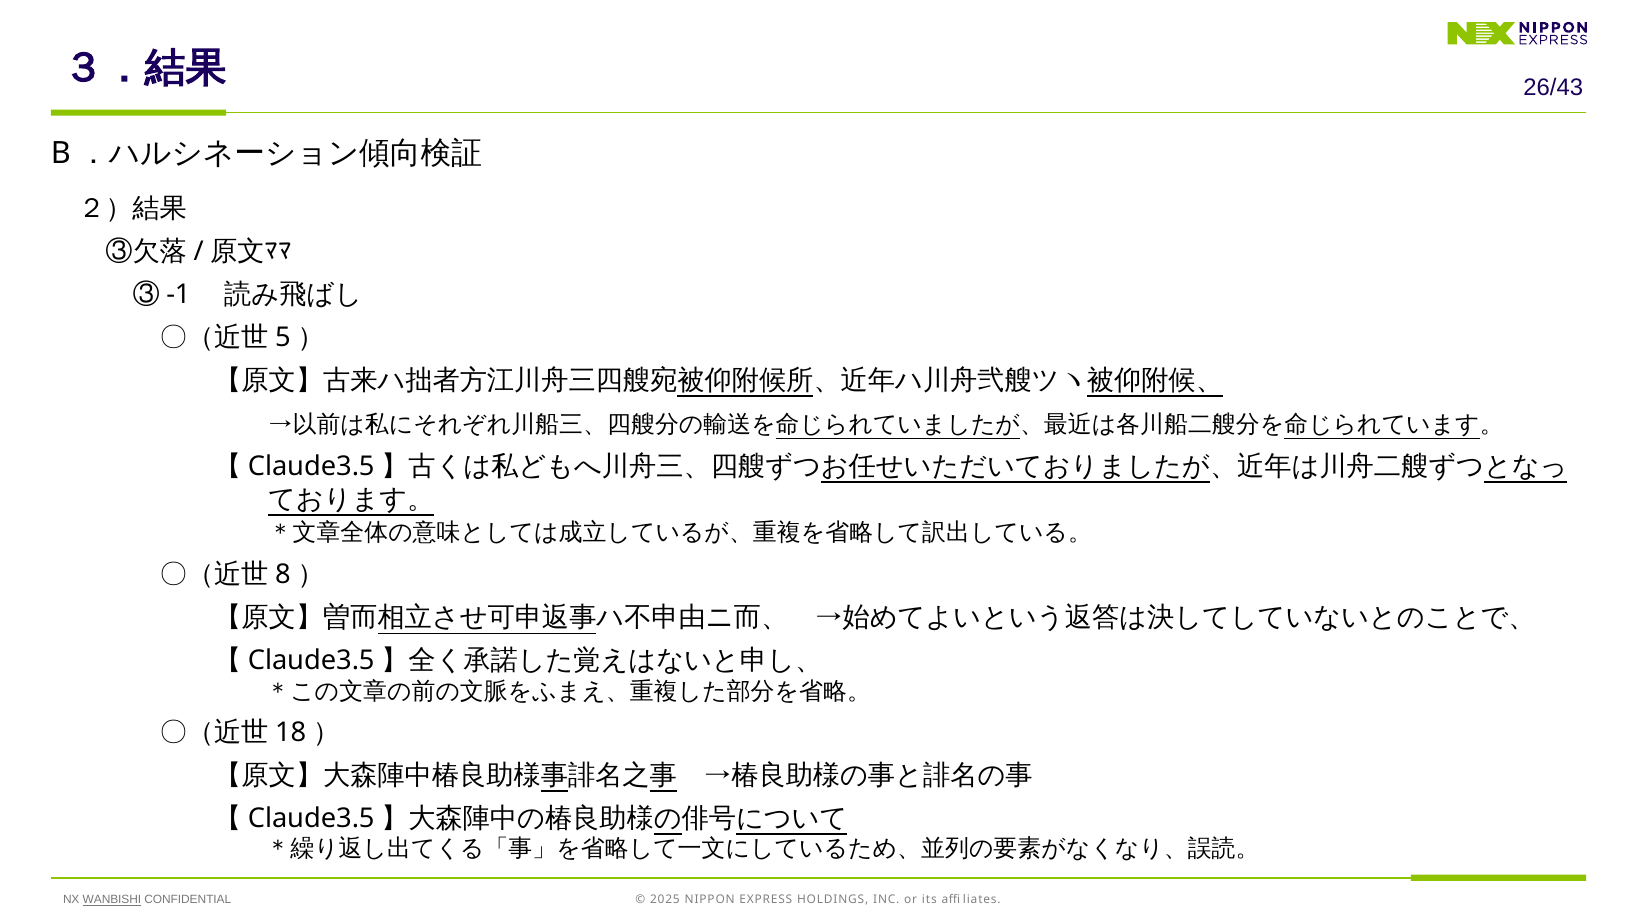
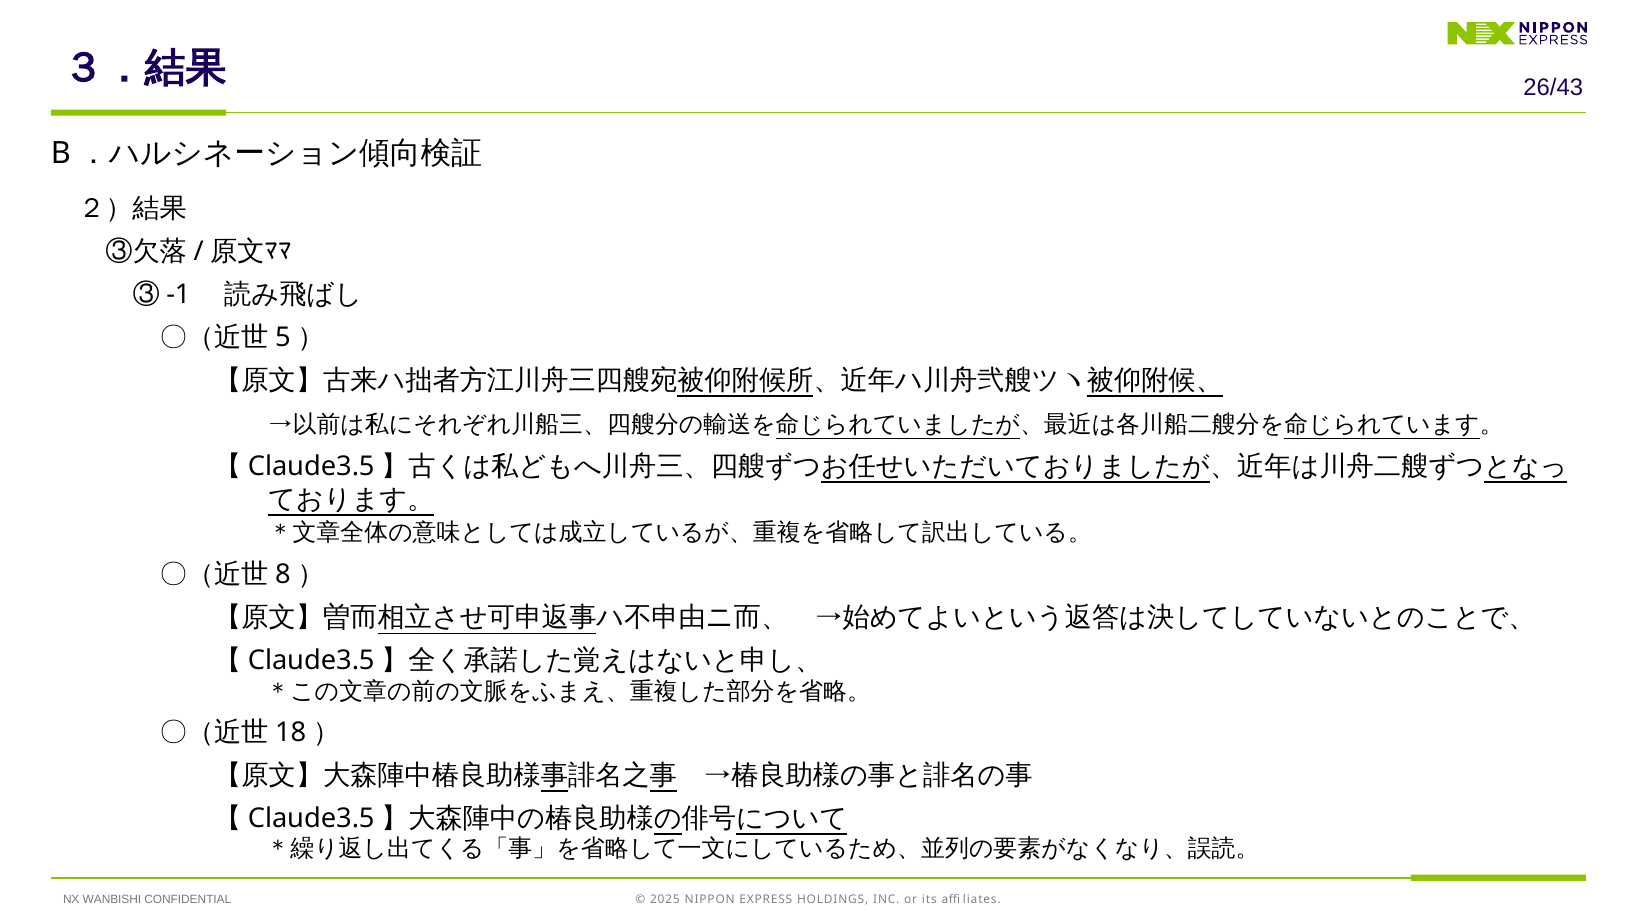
WANBISHI underline: present -> none
